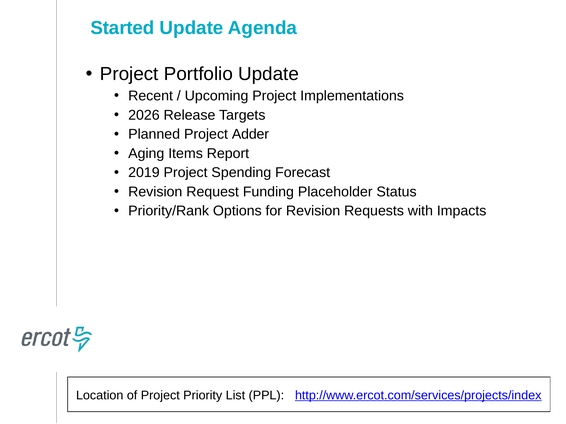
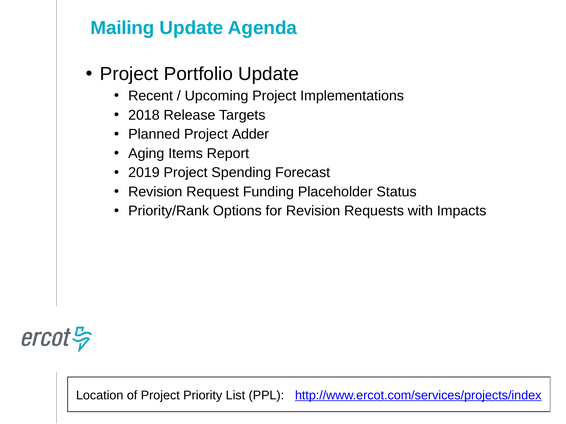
Started: Started -> Mailing
2026: 2026 -> 2018
